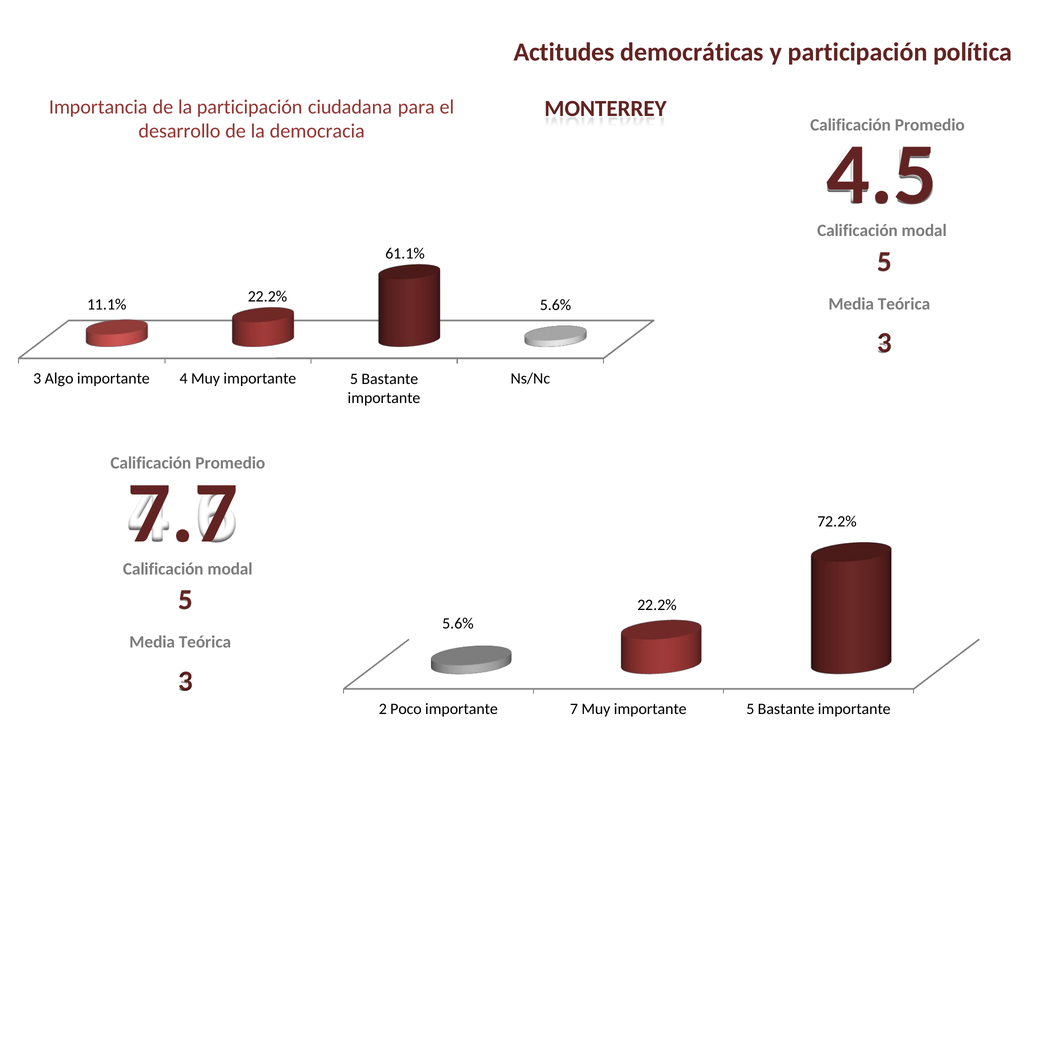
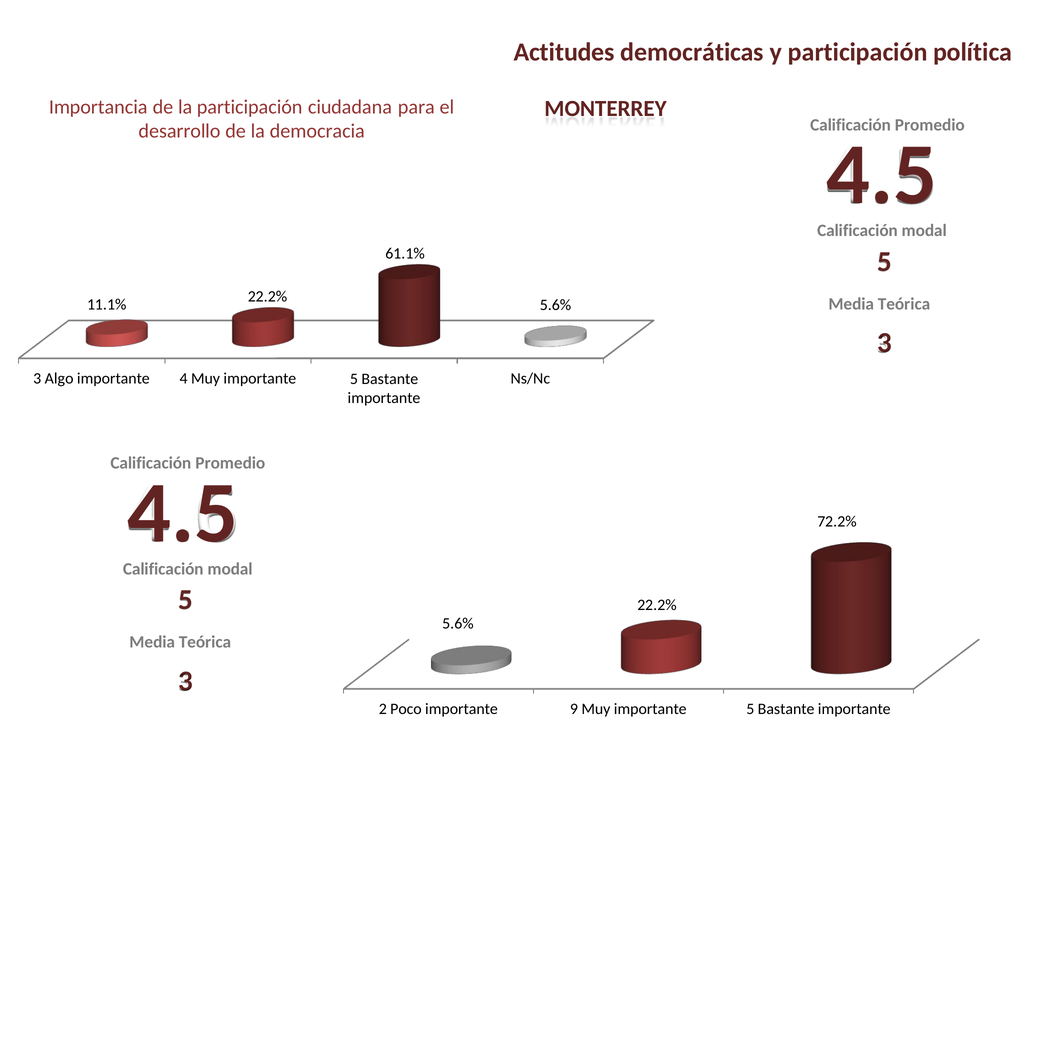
7.7 at (183, 513): 7.7 -> 4.5
7: 7 -> 9
